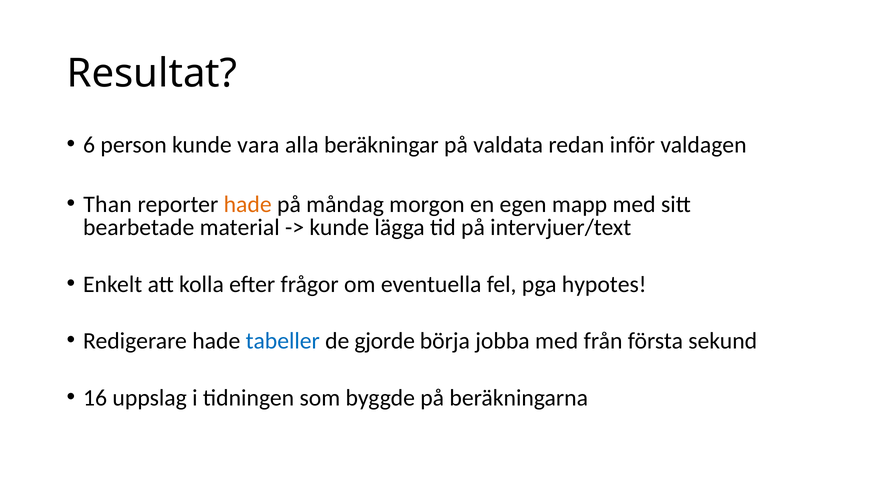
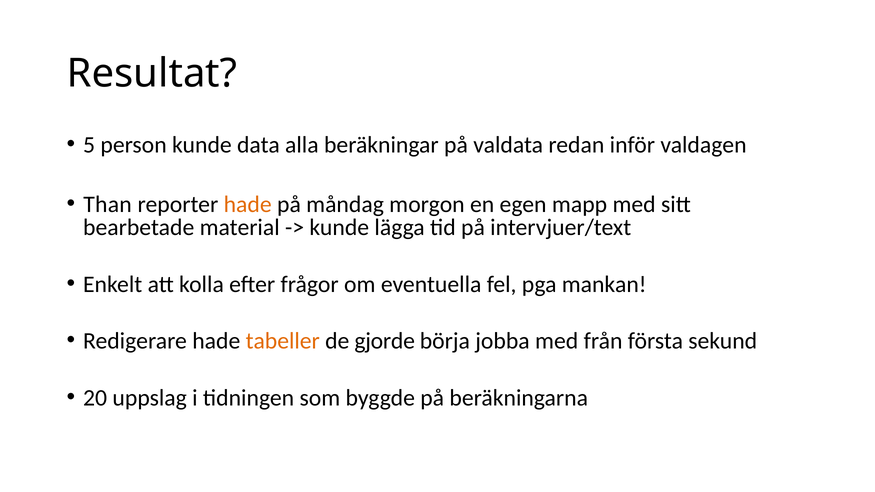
6: 6 -> 5
vara: vara -> data
hypotes: hypotes -> mankan
tabeller colour: blue -> orange
16: 16 -> 20
